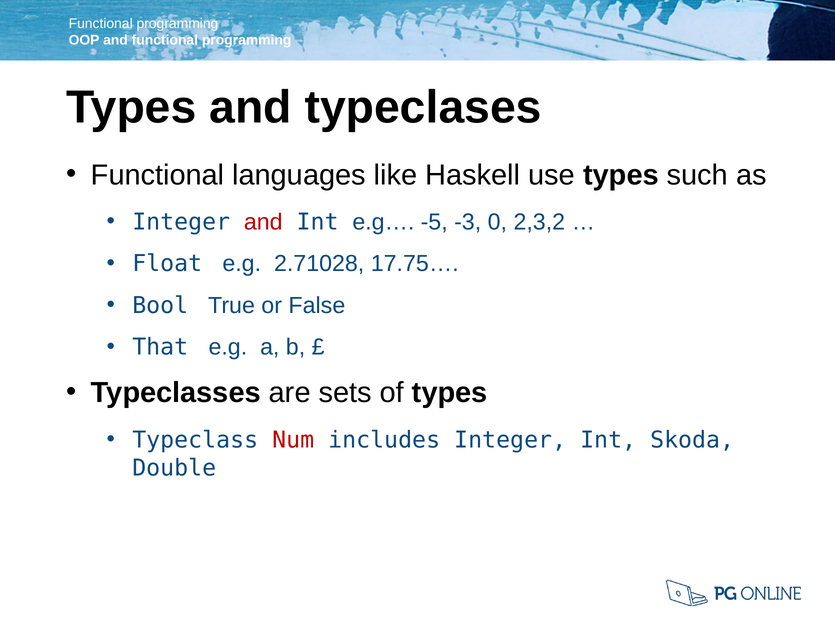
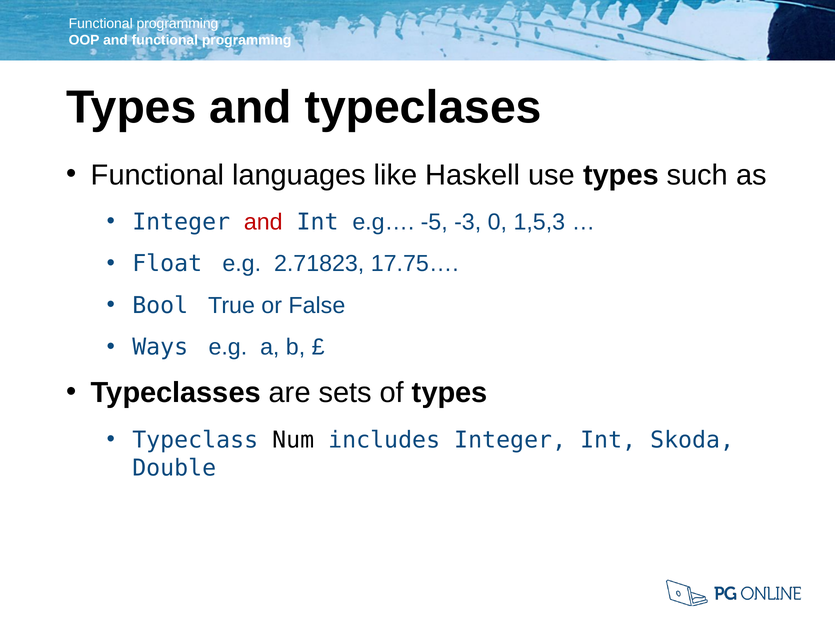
2,3,2: 2,3,2 -> 1,5,3
2.71028: 2.71028 -> 2.71823
That: That -> Ways
Num colour: red -> black
